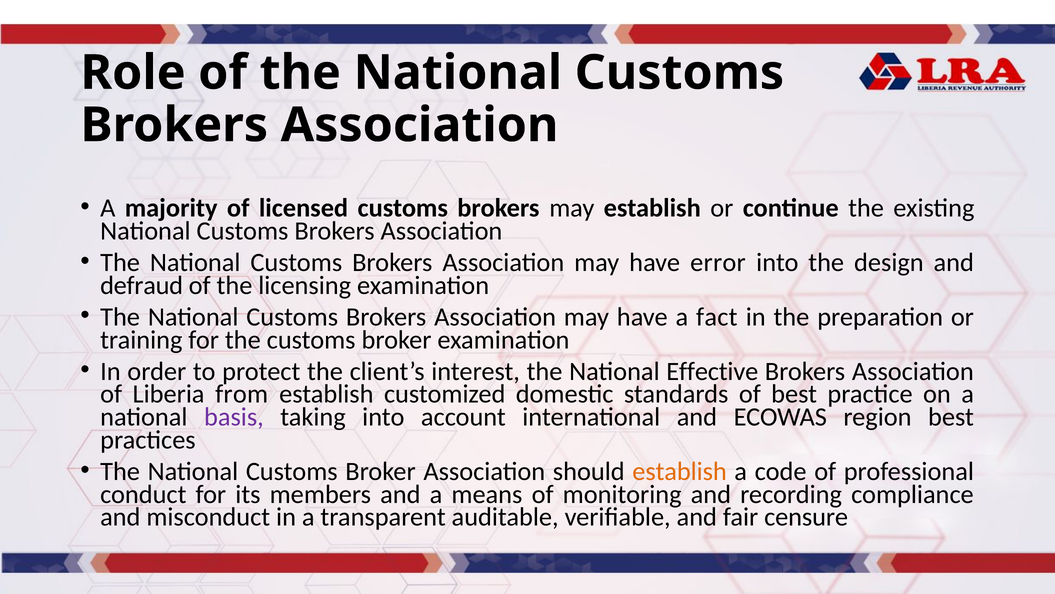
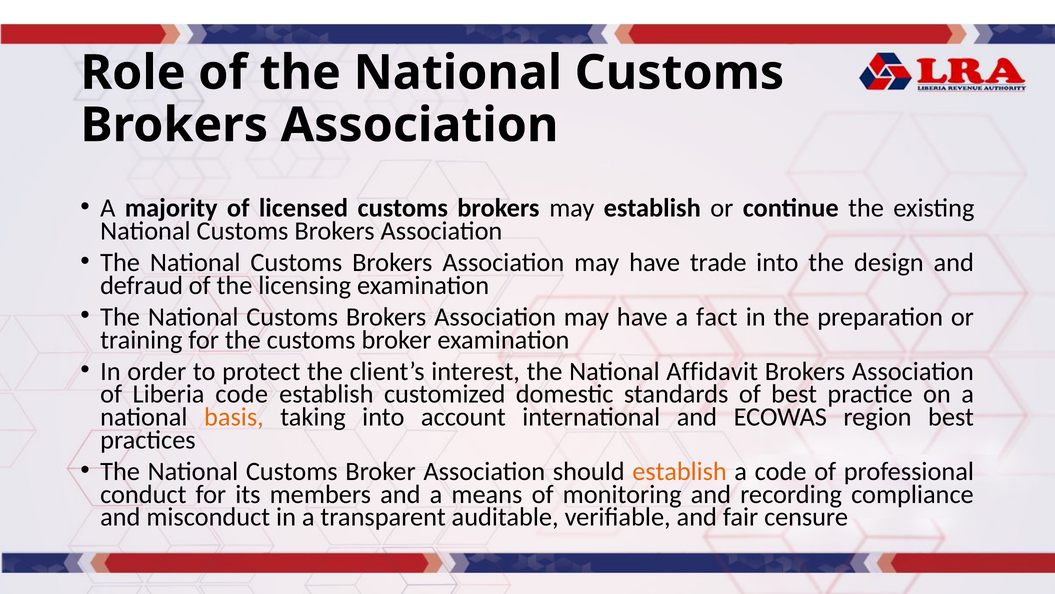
error: error -> trade
Effective: Effective -> Affidavit
Liberia from: from -> code
basis colour: purple -> orange
